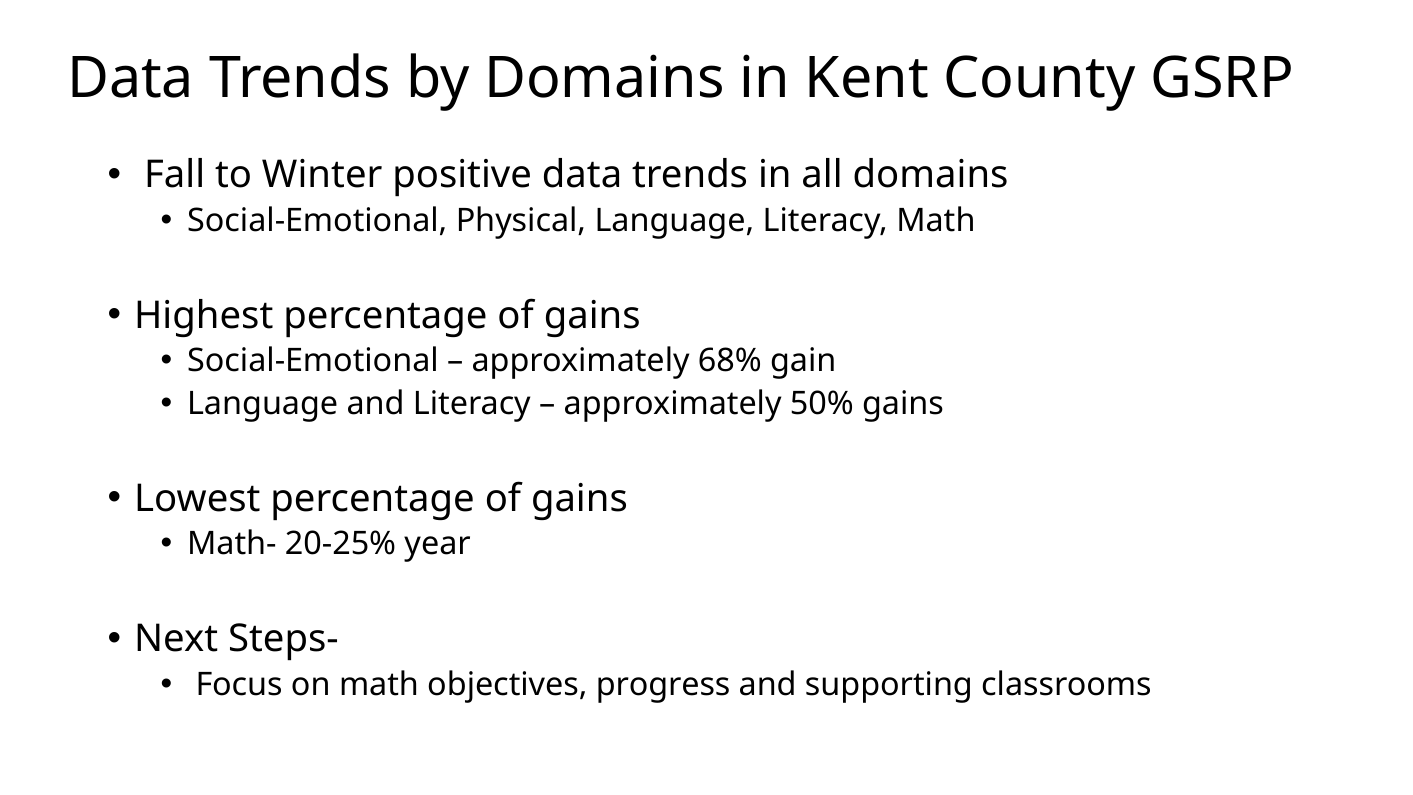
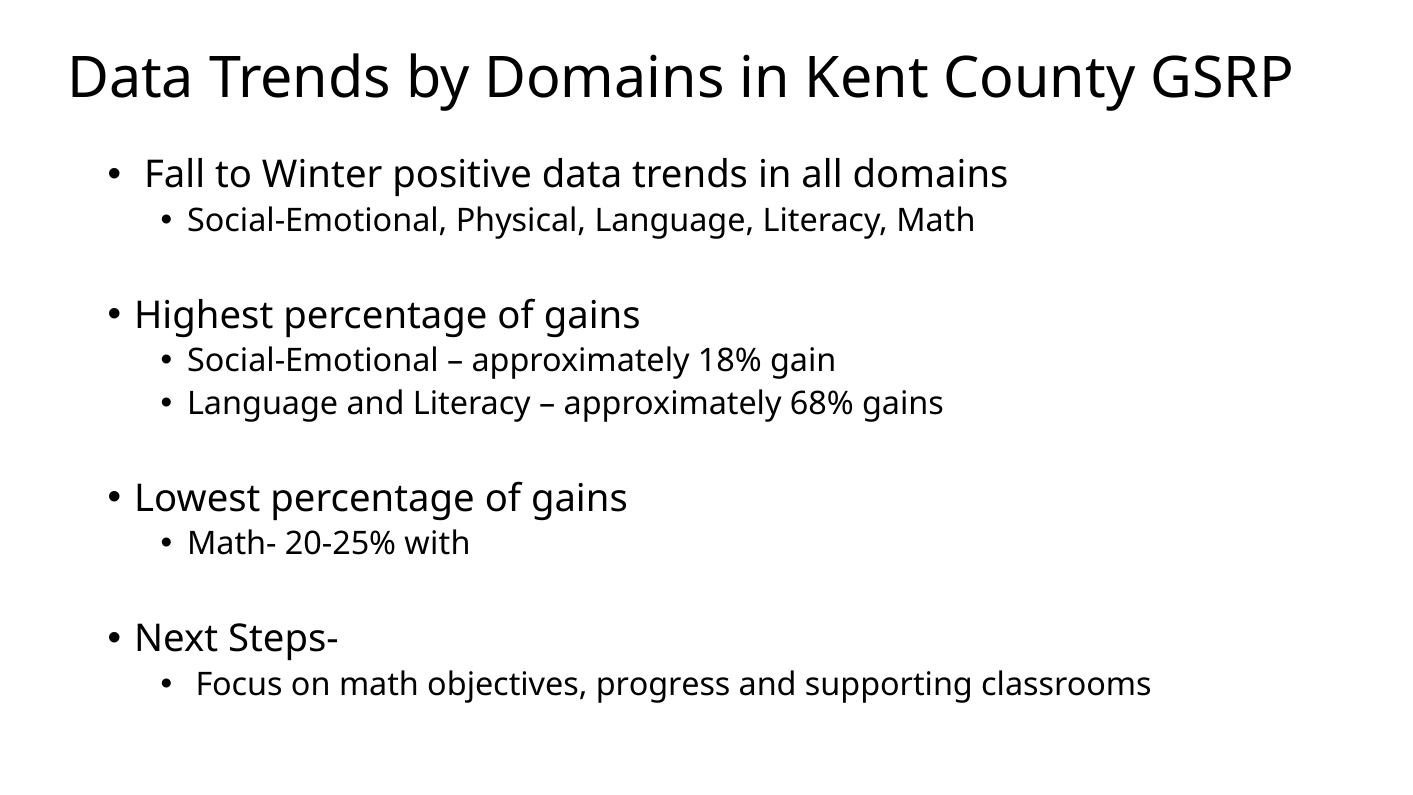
68%: 68% -> 18%
50%: 50% -> 68%
year: year -> with
